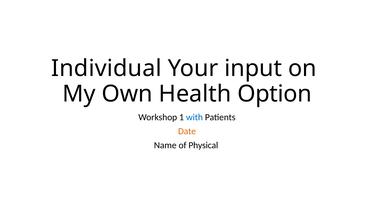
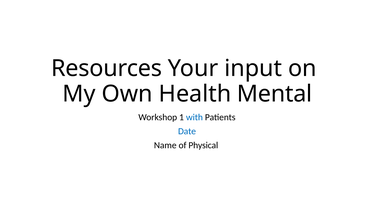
Individual: Individual -> Resources
Option: Option -> Mental
Date colour: orange -> blue
